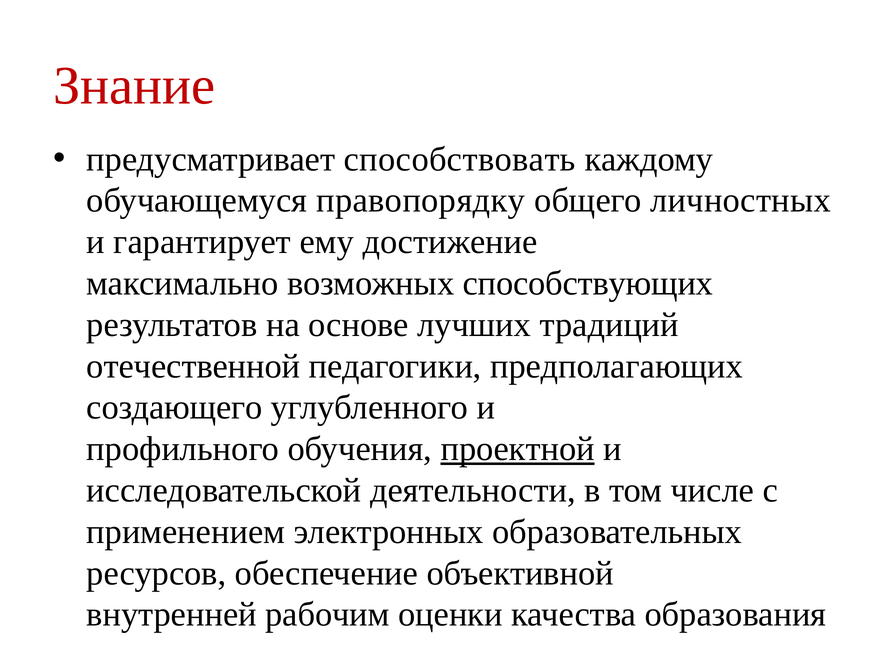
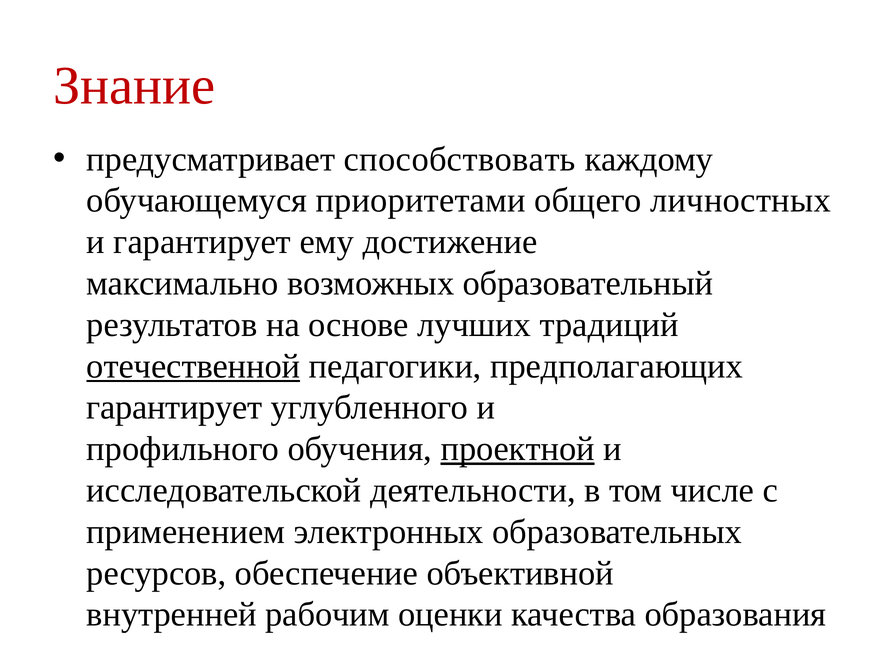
правопорядку: правопорядку -> приоритетами
способствующих: способствующих -> образовательный
отечественной underline: none -> present
создающего at (174, 408): создающего -> гарантирует
